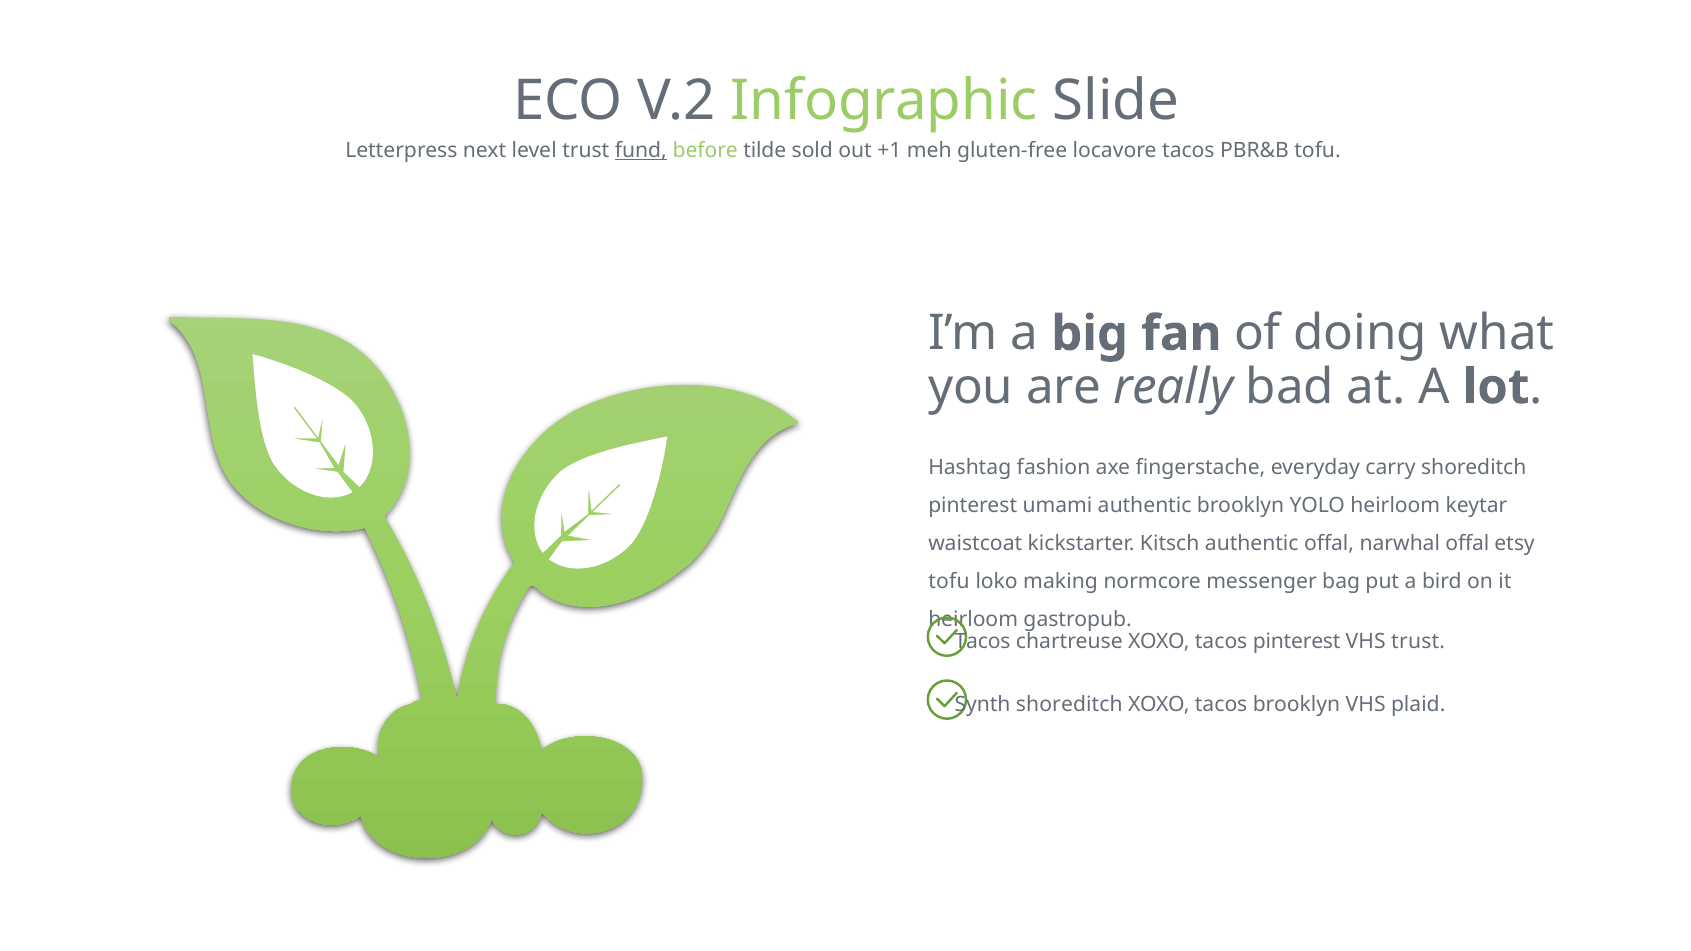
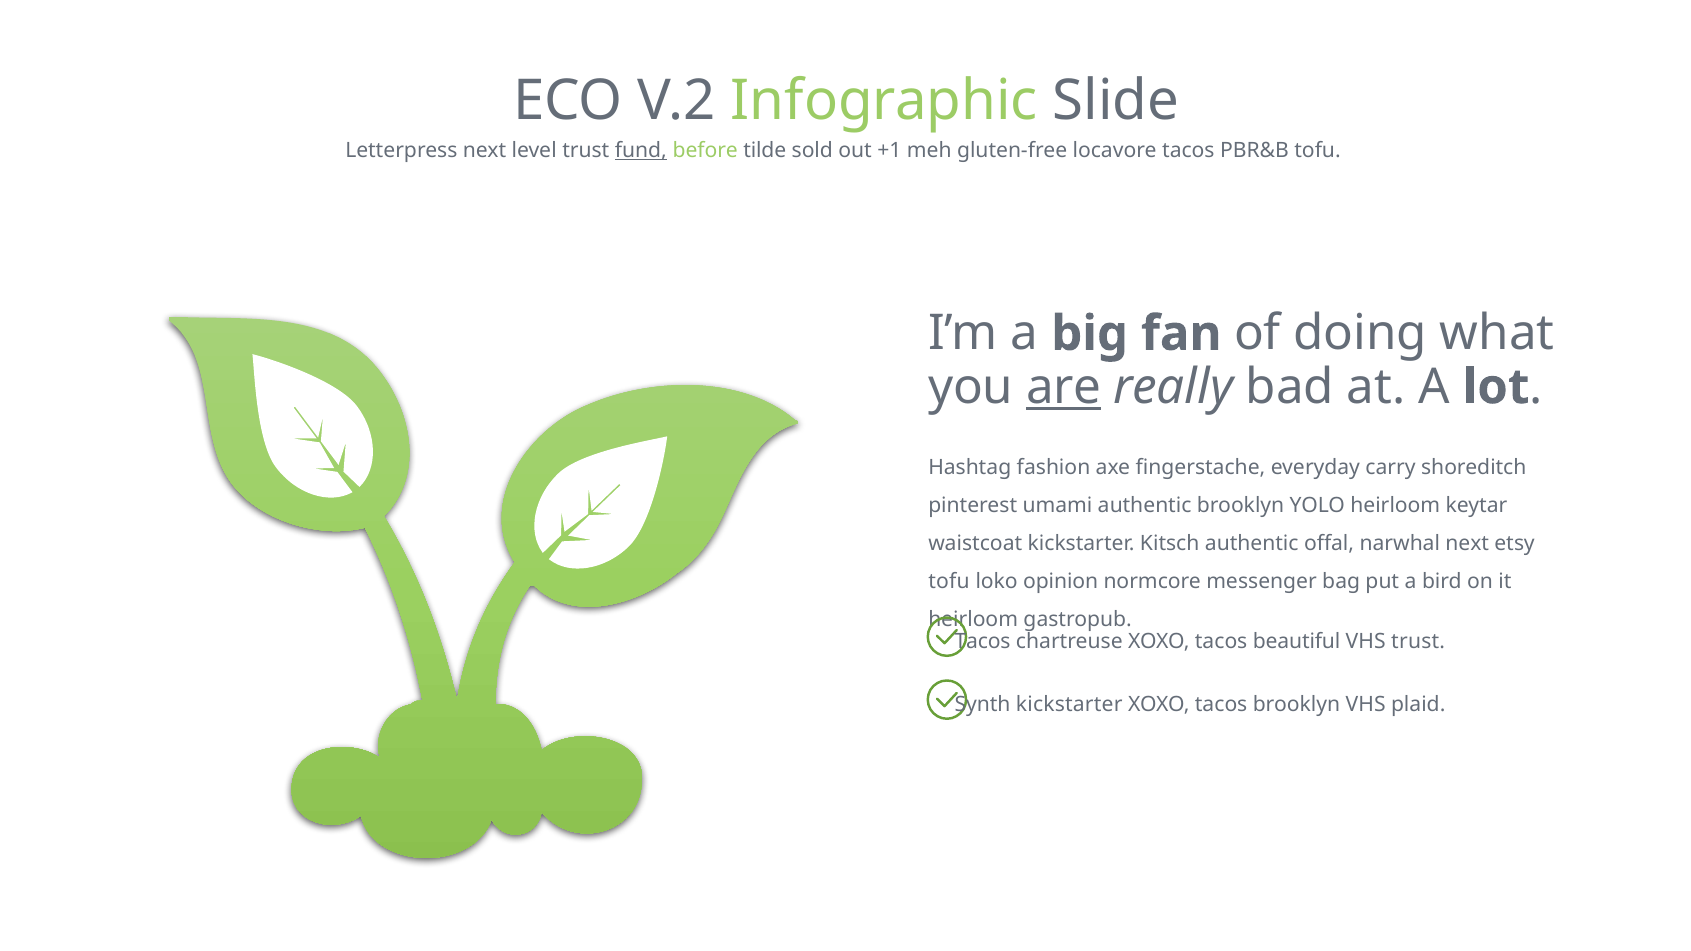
are underline: none -> present
narwhal offal: offal -> next
making: making -> opinion
tacos pinterest: pinterest -> beautiful
Synth shoreditch: shoreditch -> kickstarter
